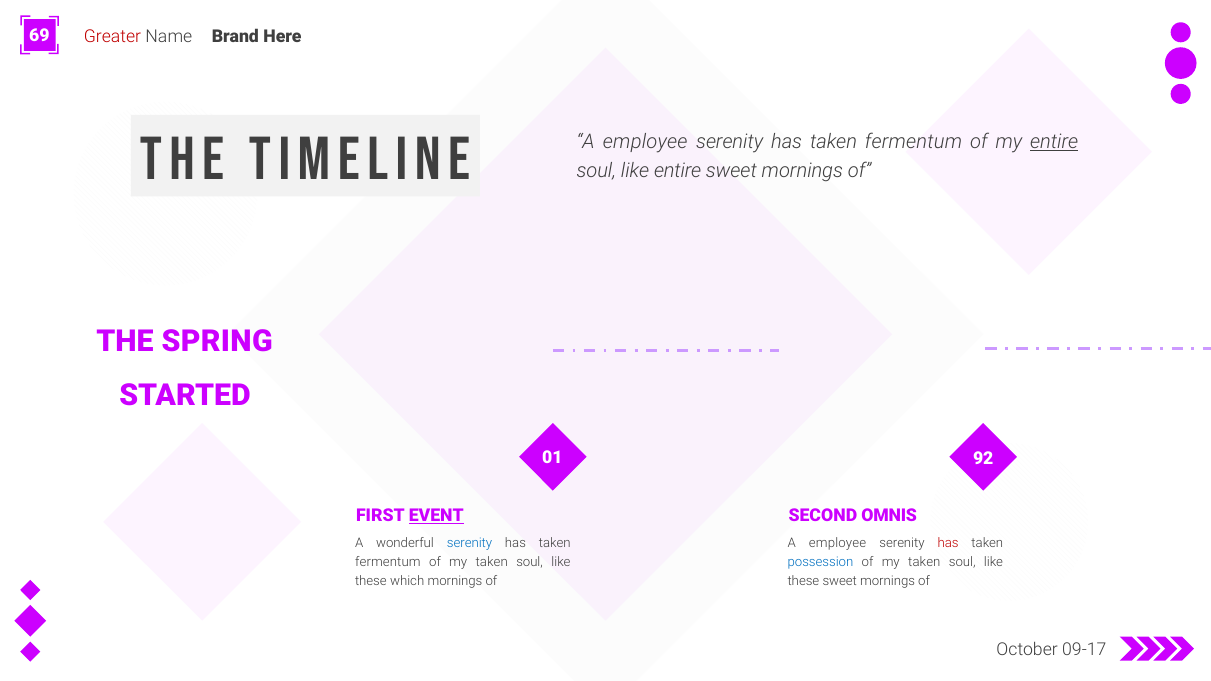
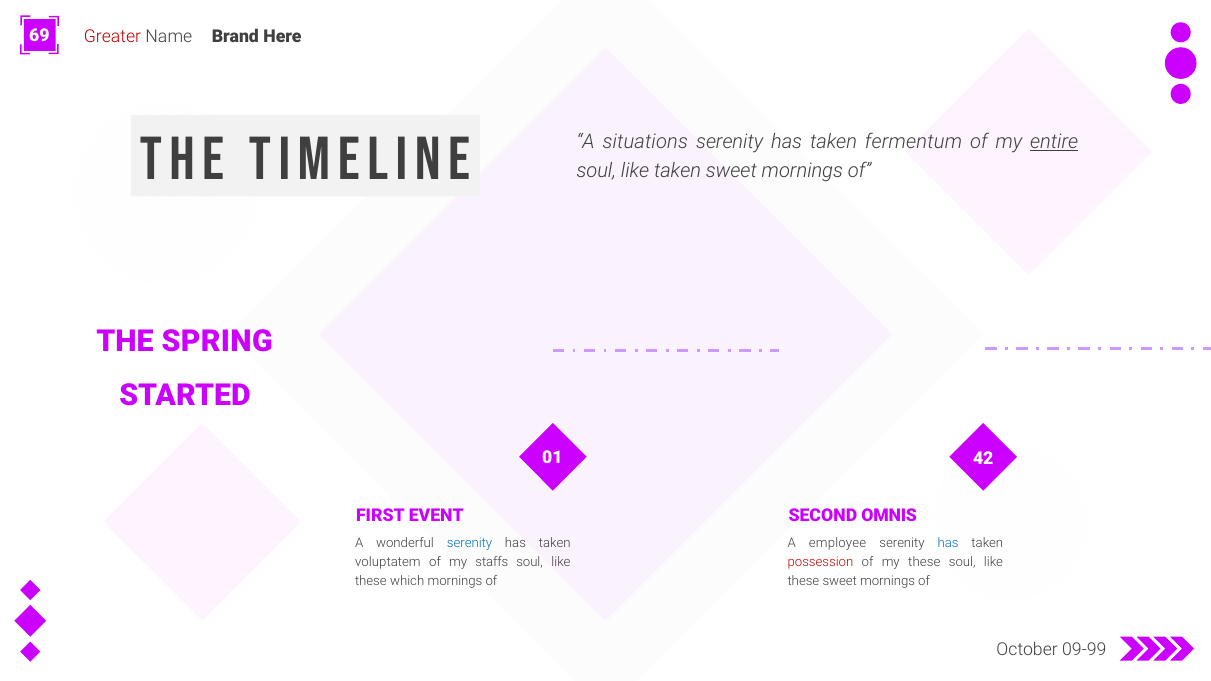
timeline A employee: employee -> situations
like entire: entire -> taken
92: 92 -> 42
EVENT underline: present -> none
has at (948, 544) colour: red -> blue
fermentum at (388, 563): fermentum -> voluptatem
taken at (492, 563): taken -> staffs
possession colour: blue -> red
taken at (924, 563): taken -> these
09-17: 09-17 -> 09-99
